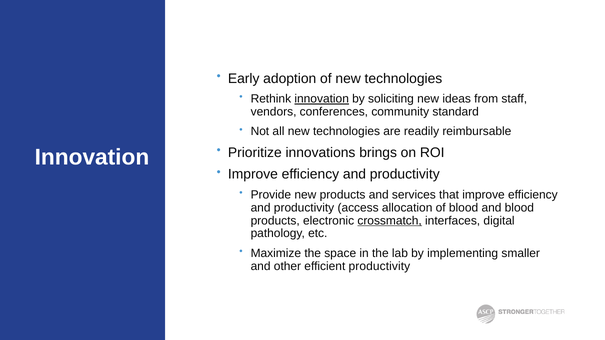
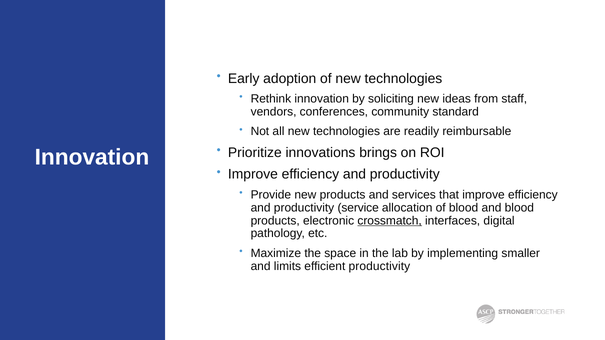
innovation at (322, 99) underline: present -> none
access: access -> service
other: other -> limits
